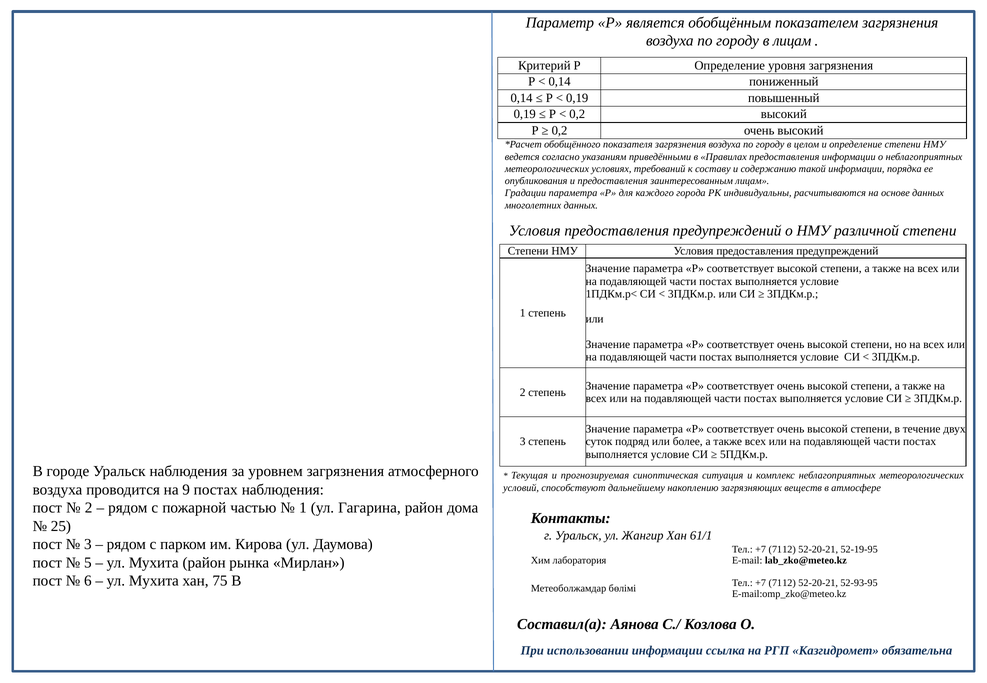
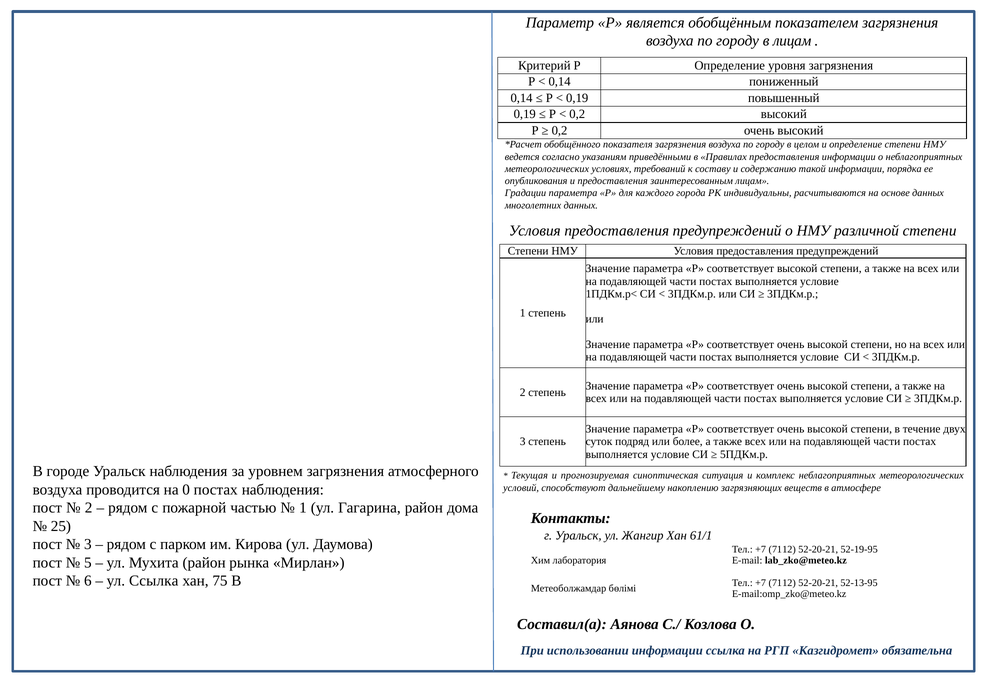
9: 9 -> 0
Мухита at (154, 581): Мухита -> Ссылка
52-93-95: 52-93-95 -> 52-13-95
